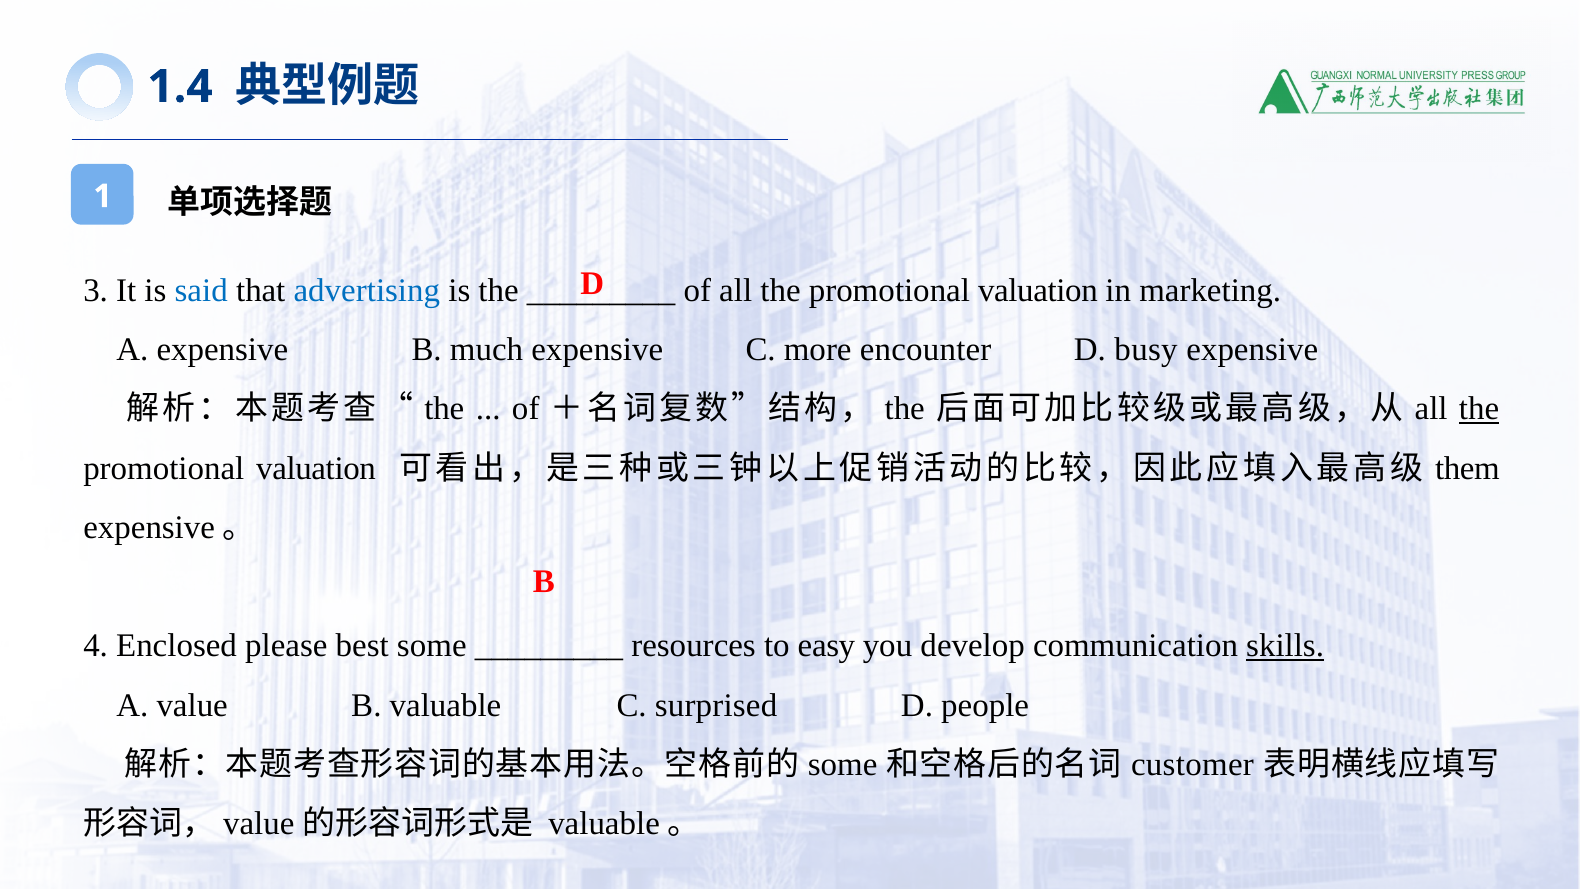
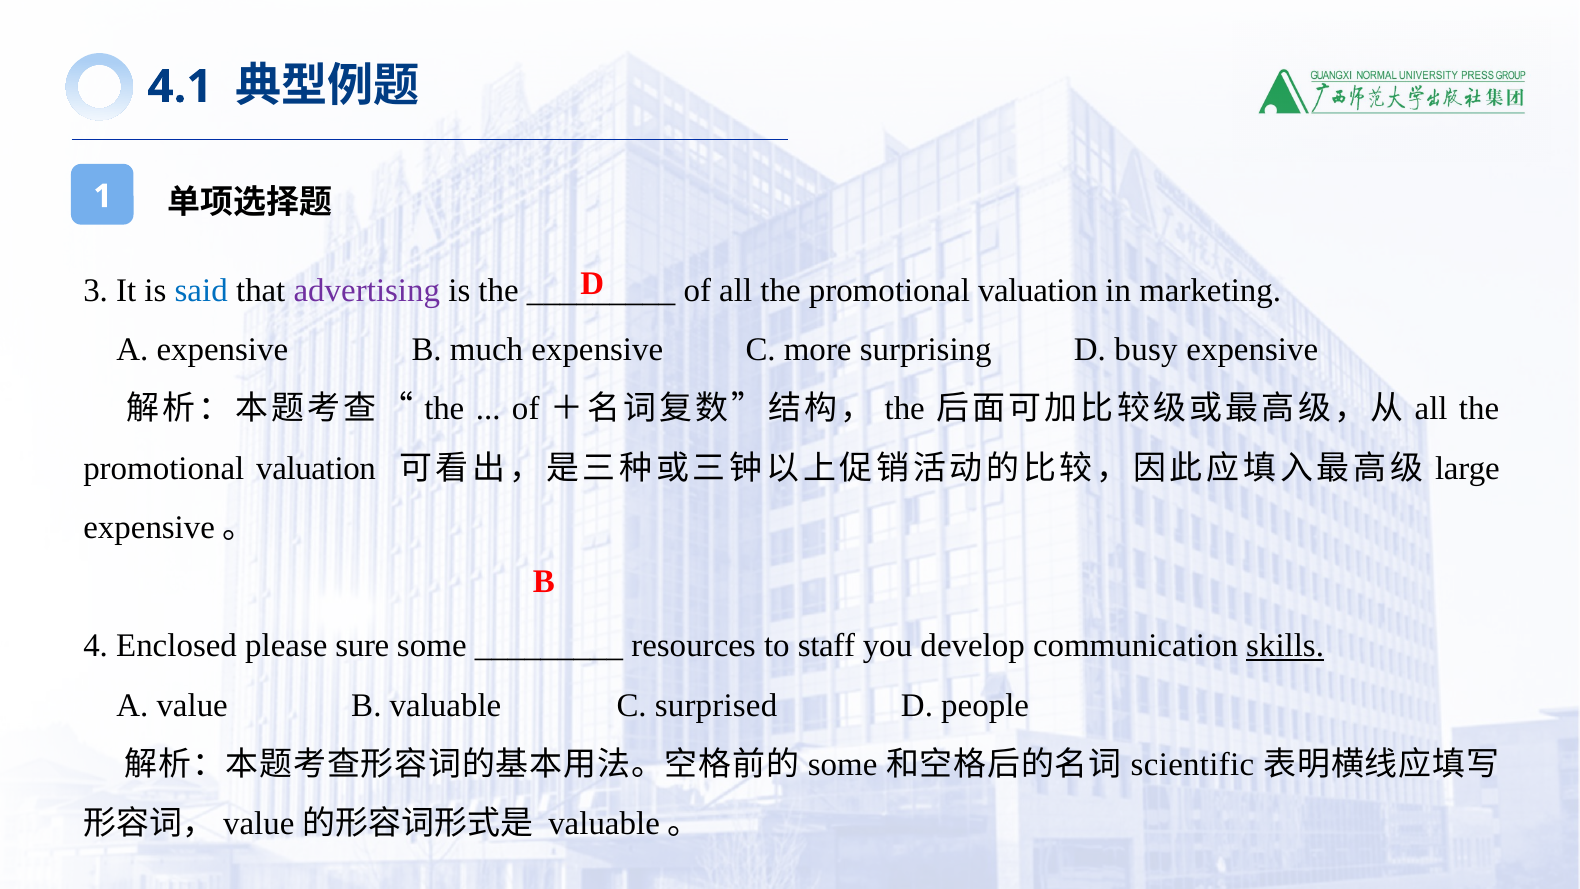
1.4: 1.4 -> 4.1
advertising colour: blue -> purple
encounter: encounter -> surprising
the at (1479, 409) underline: present -> none
them: them -> large
best: best -> sure
easy: easy -> staff
customer: customer -> scientific
